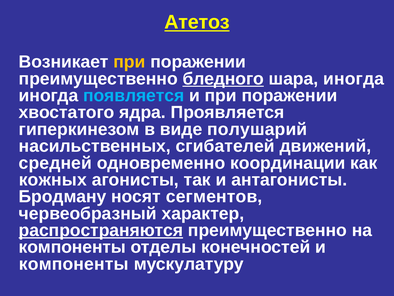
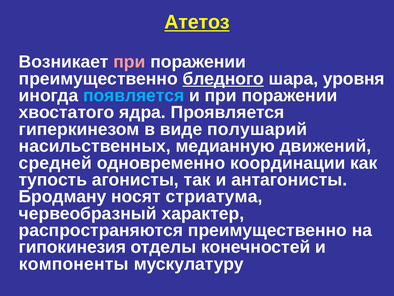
при at (129, 62) colour: yellow -> pink
шара иногда: иногда -> уровня
сгибателей: сгибателей -> медианную
кожных: кожных -> тупость
сегментов: сегментов -> стриатума
распространяются underline: present -> none
компоненты at (72, 247): компоненты -> гипокинезия
